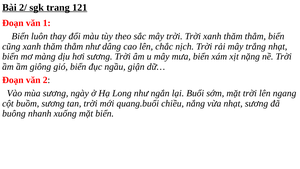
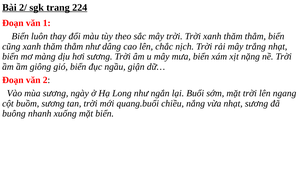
121: 121 -> 224
